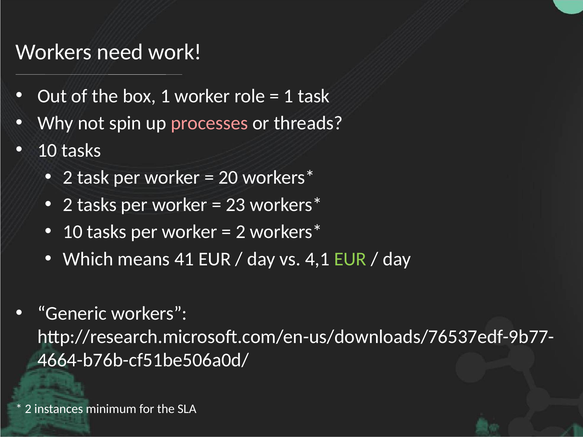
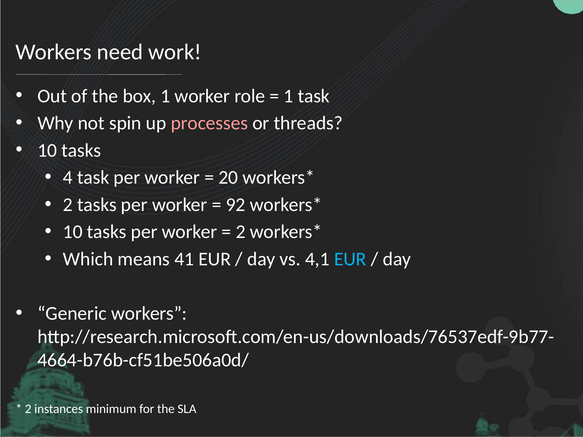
2 at (68, 178): 2 -> 4
23: 23 -> 92
EUR at (350, 259) colour: light green -> light blue
